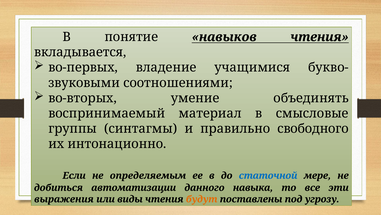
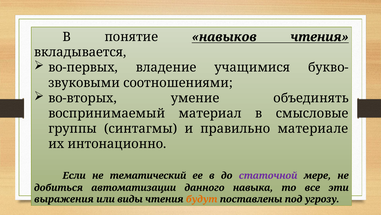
свободного: свободного -> материале
определяемым: определяемым -> тематический
статочной colour: blue -> purple
